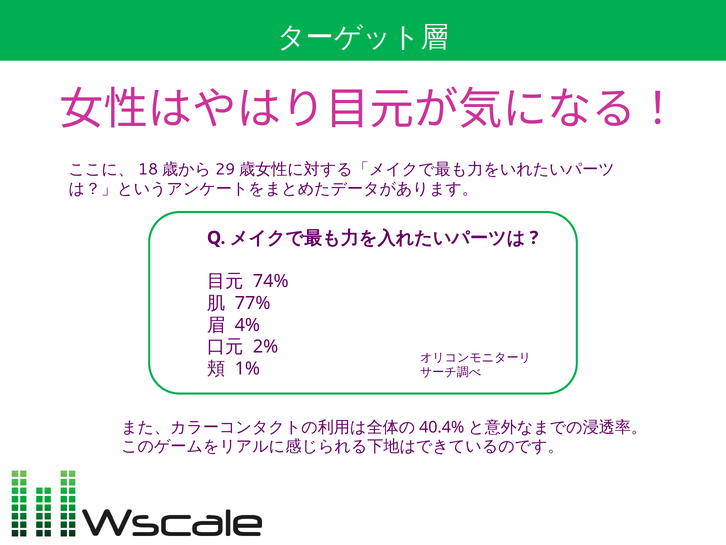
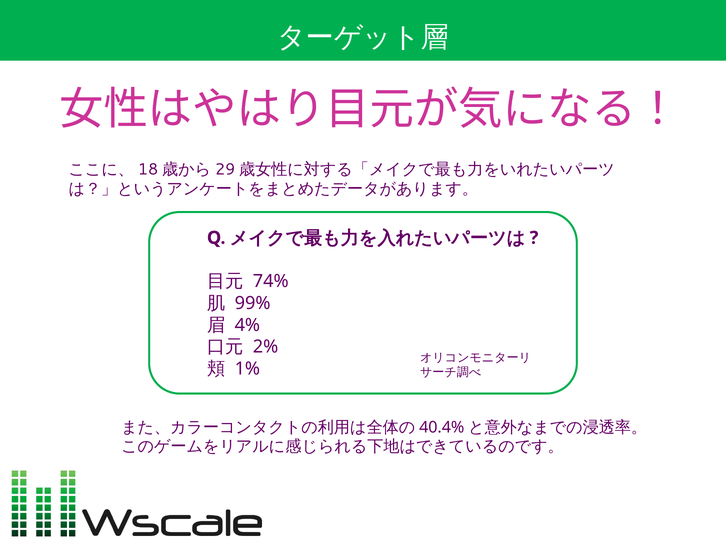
77%: 77% -> 99%
